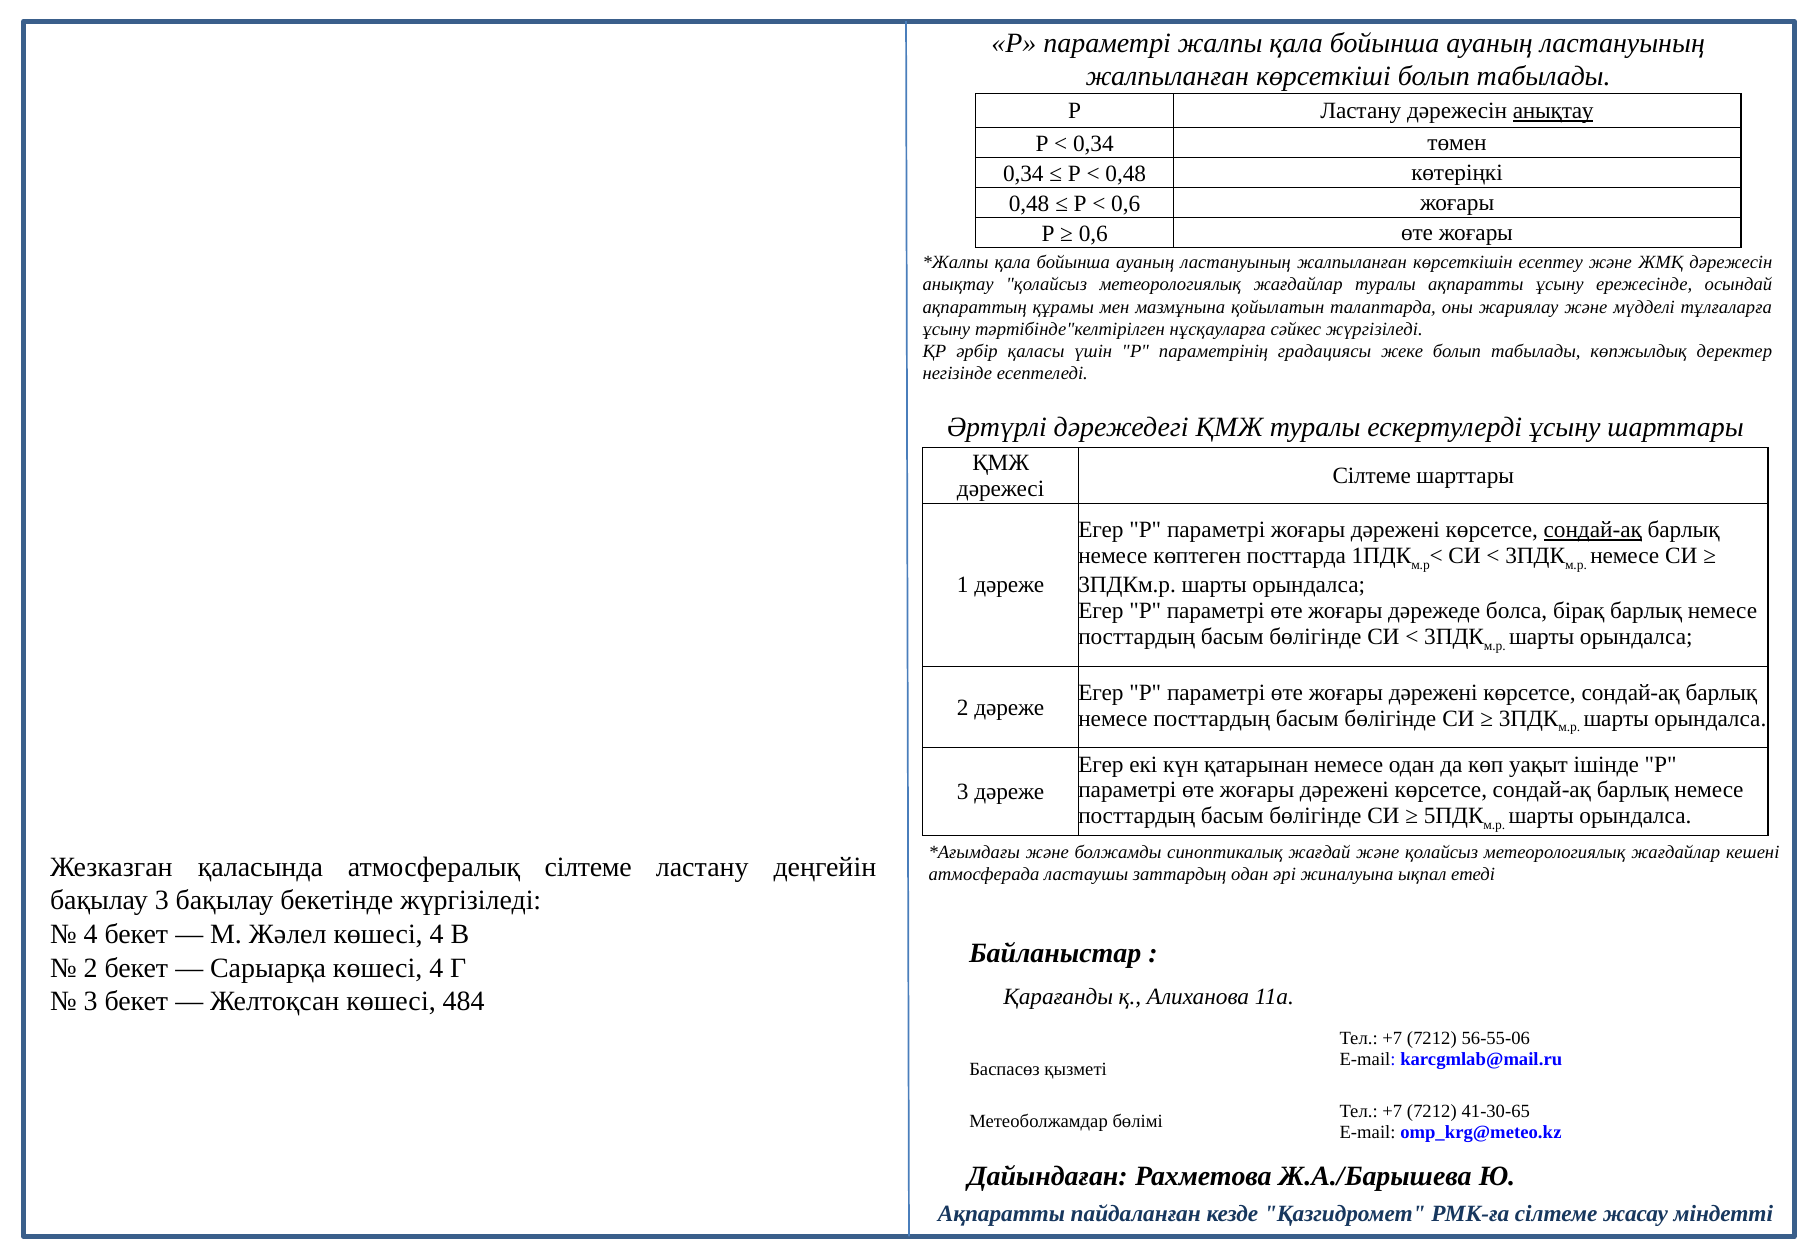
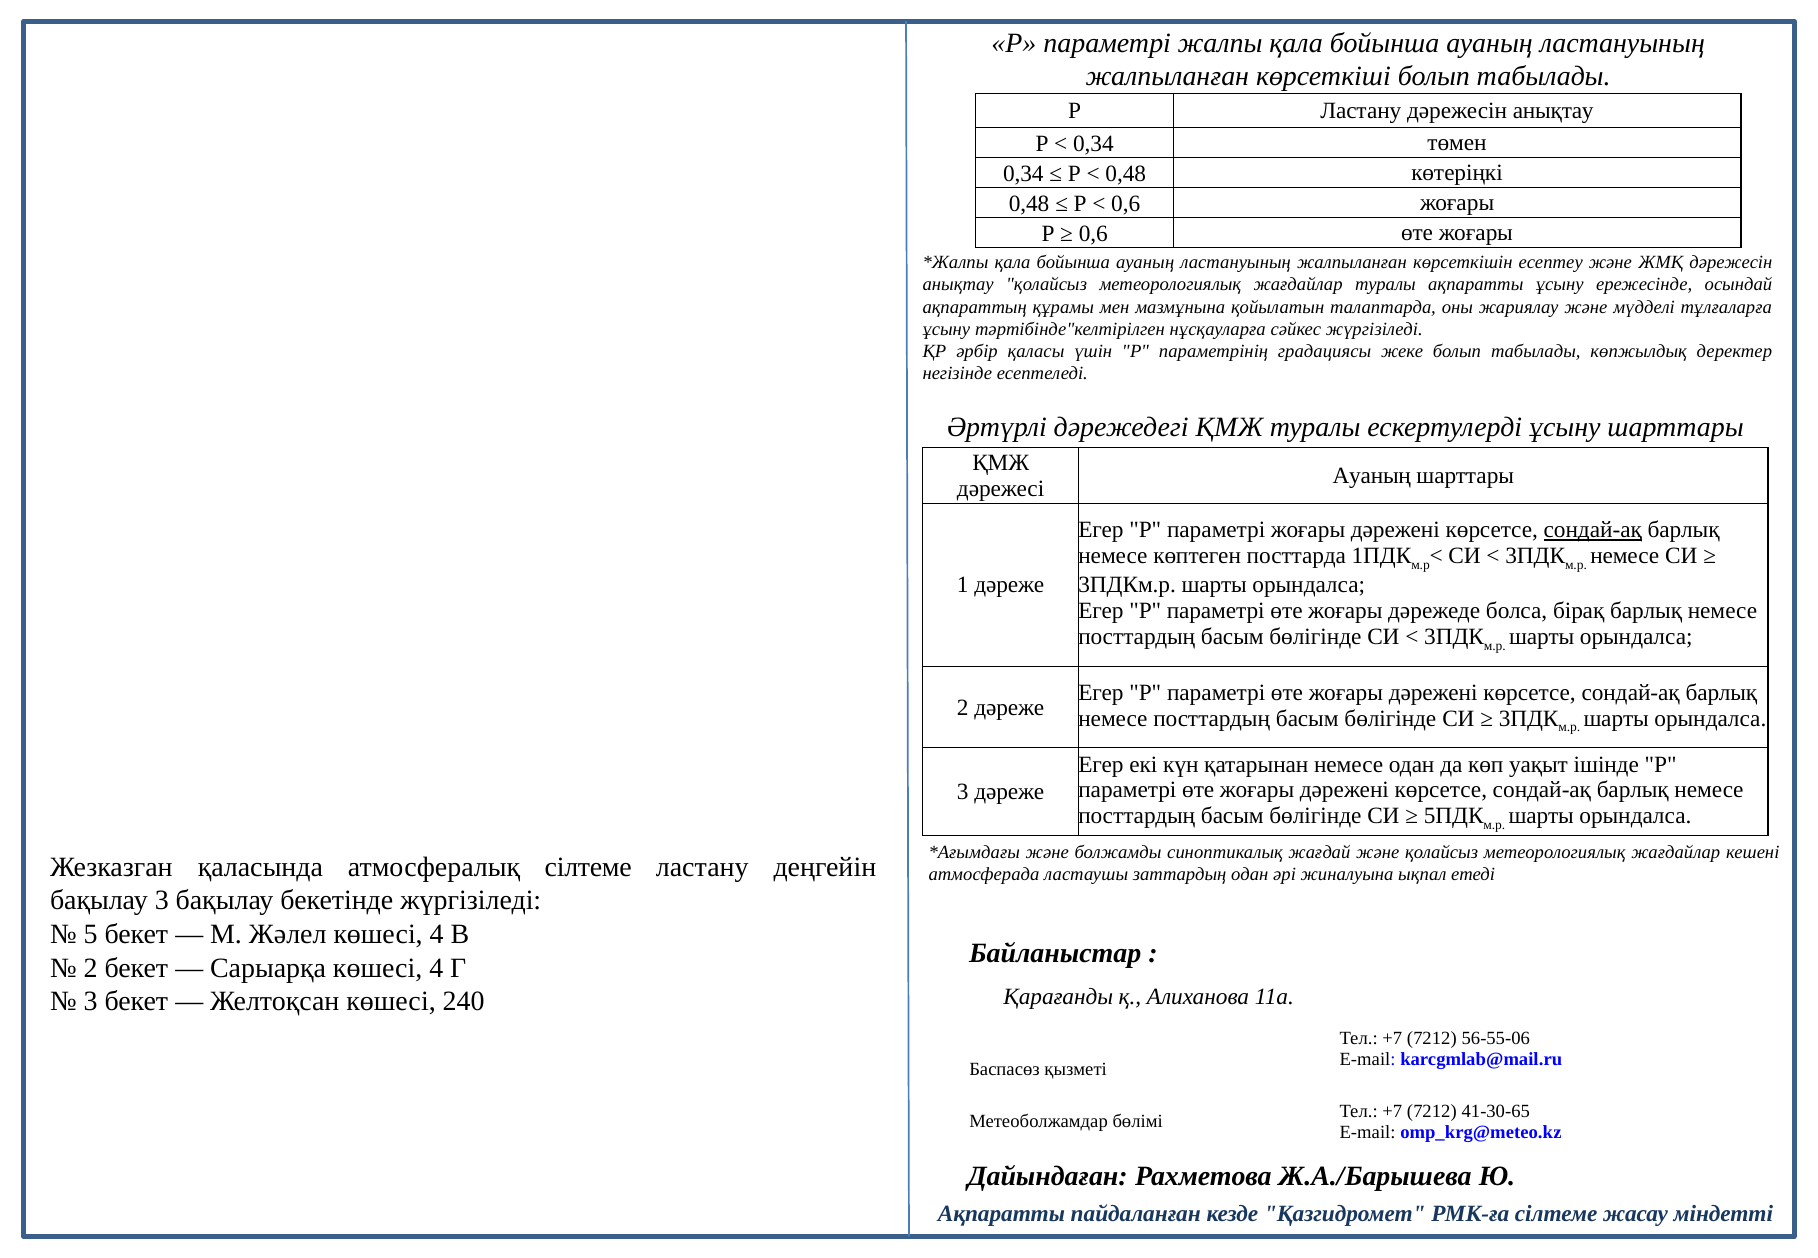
анықтау at (1553, 111) underline: present -> none
Сілтеме at (1372, 476): Сілтеме -> Ауаның
4 at (91, 935): 4 -> 5
484: 484 -> 240
